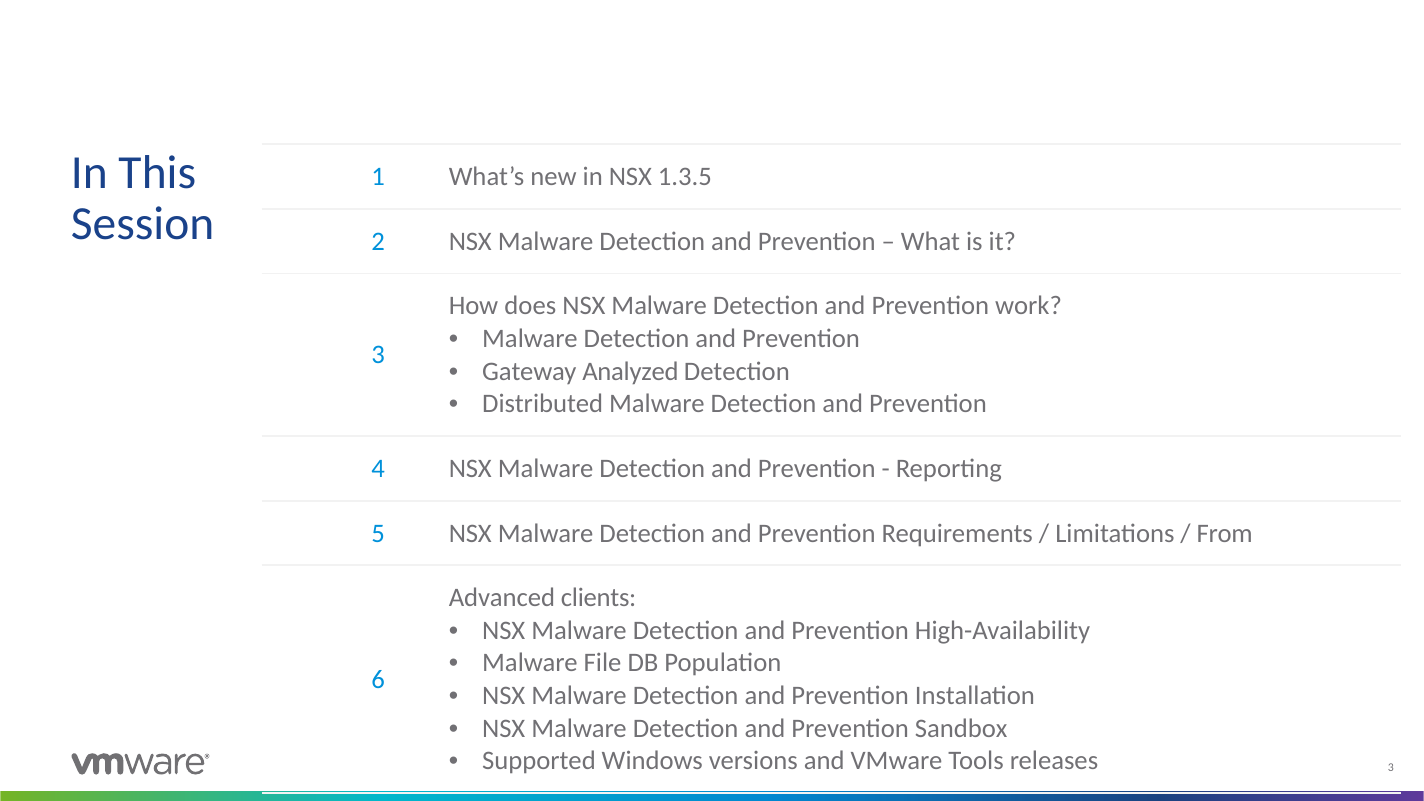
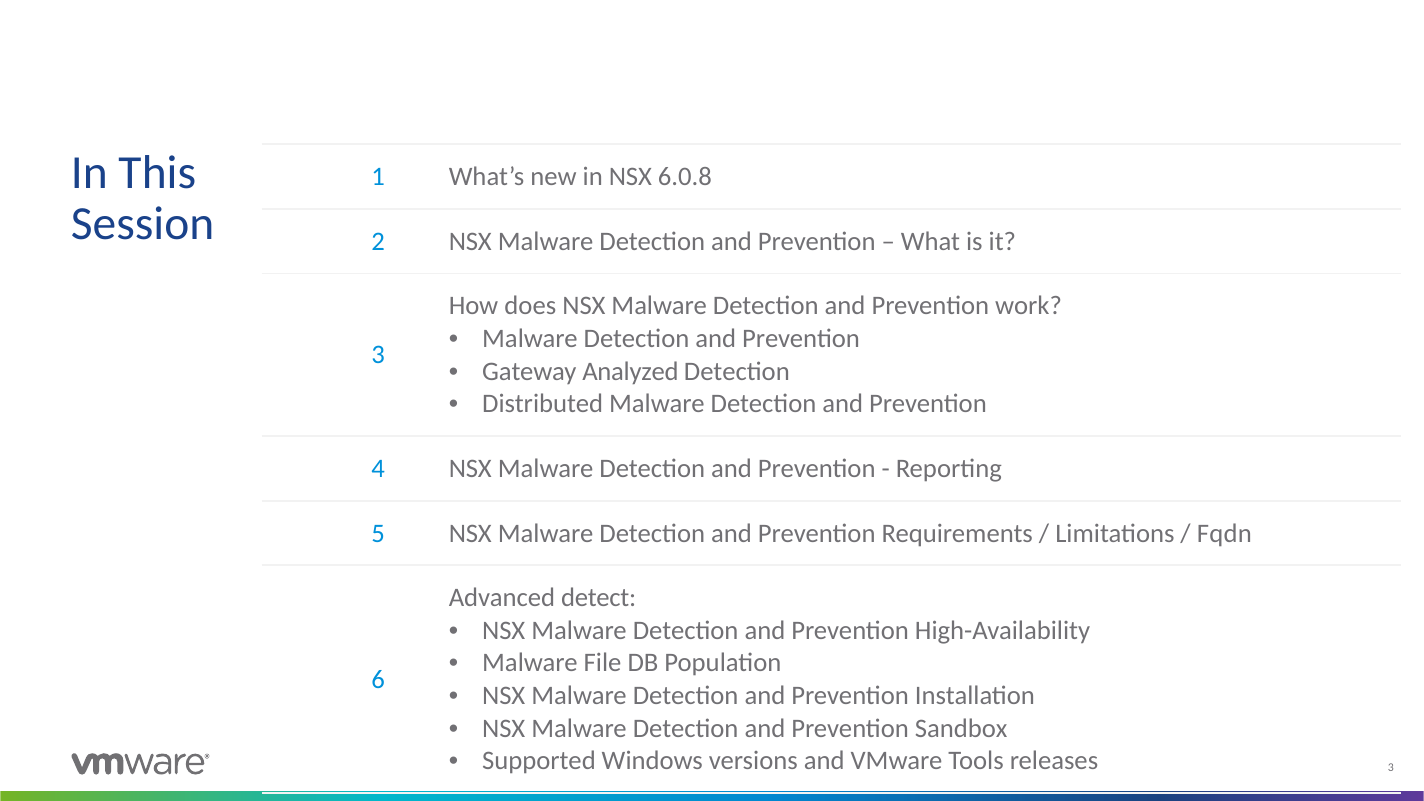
1.3.5: 1.3.5 -> 6.0.8
From: From -> Fqdn
clients: clients -> detect
